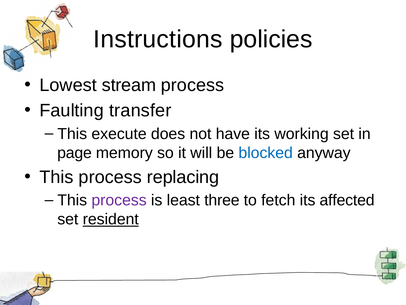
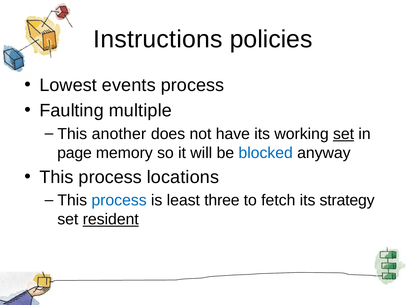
stream: stream -> events
transfer: transfer -> multiple
execute: execute -> another
set at (344, 134) underline: none -> present
replacing: replacing -> locations
process at (119, 200) colour: purple -> blue
affected: affected -> strategy
